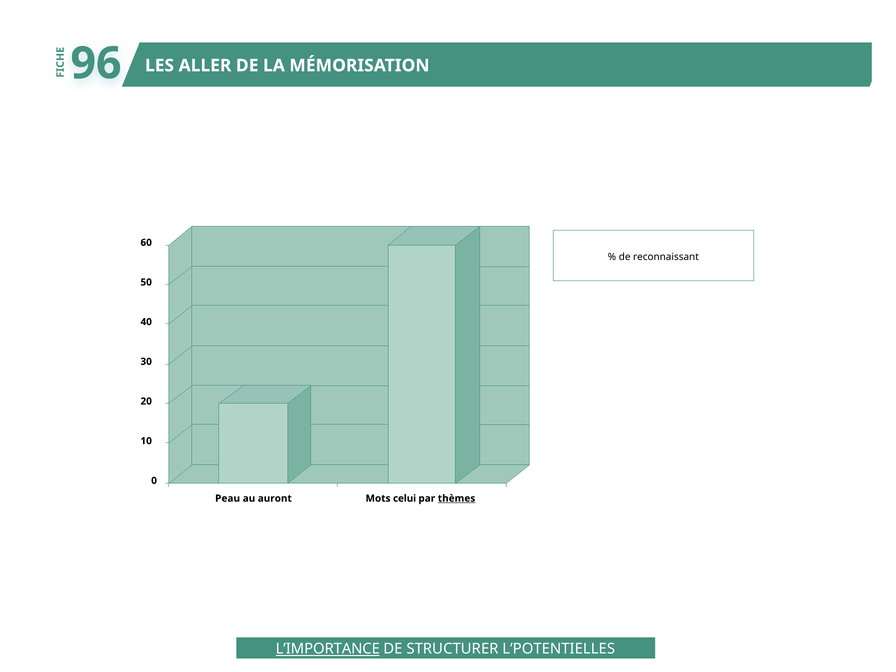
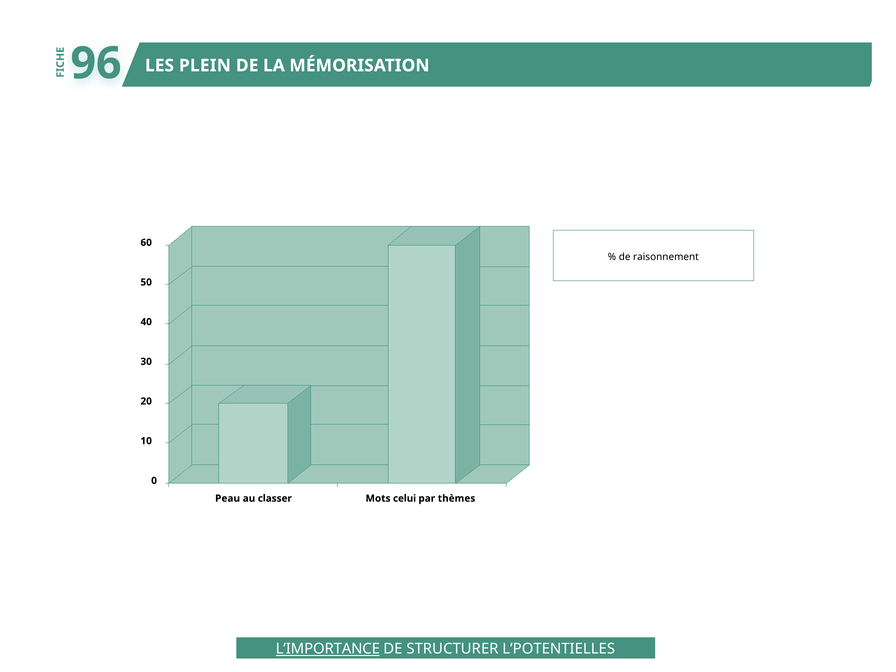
ALLER: ALLER -> PLEIN
reconnaissant: reconnaissant -> raisonnement
auront: auront -> classer
thèmes underline: present -> none
